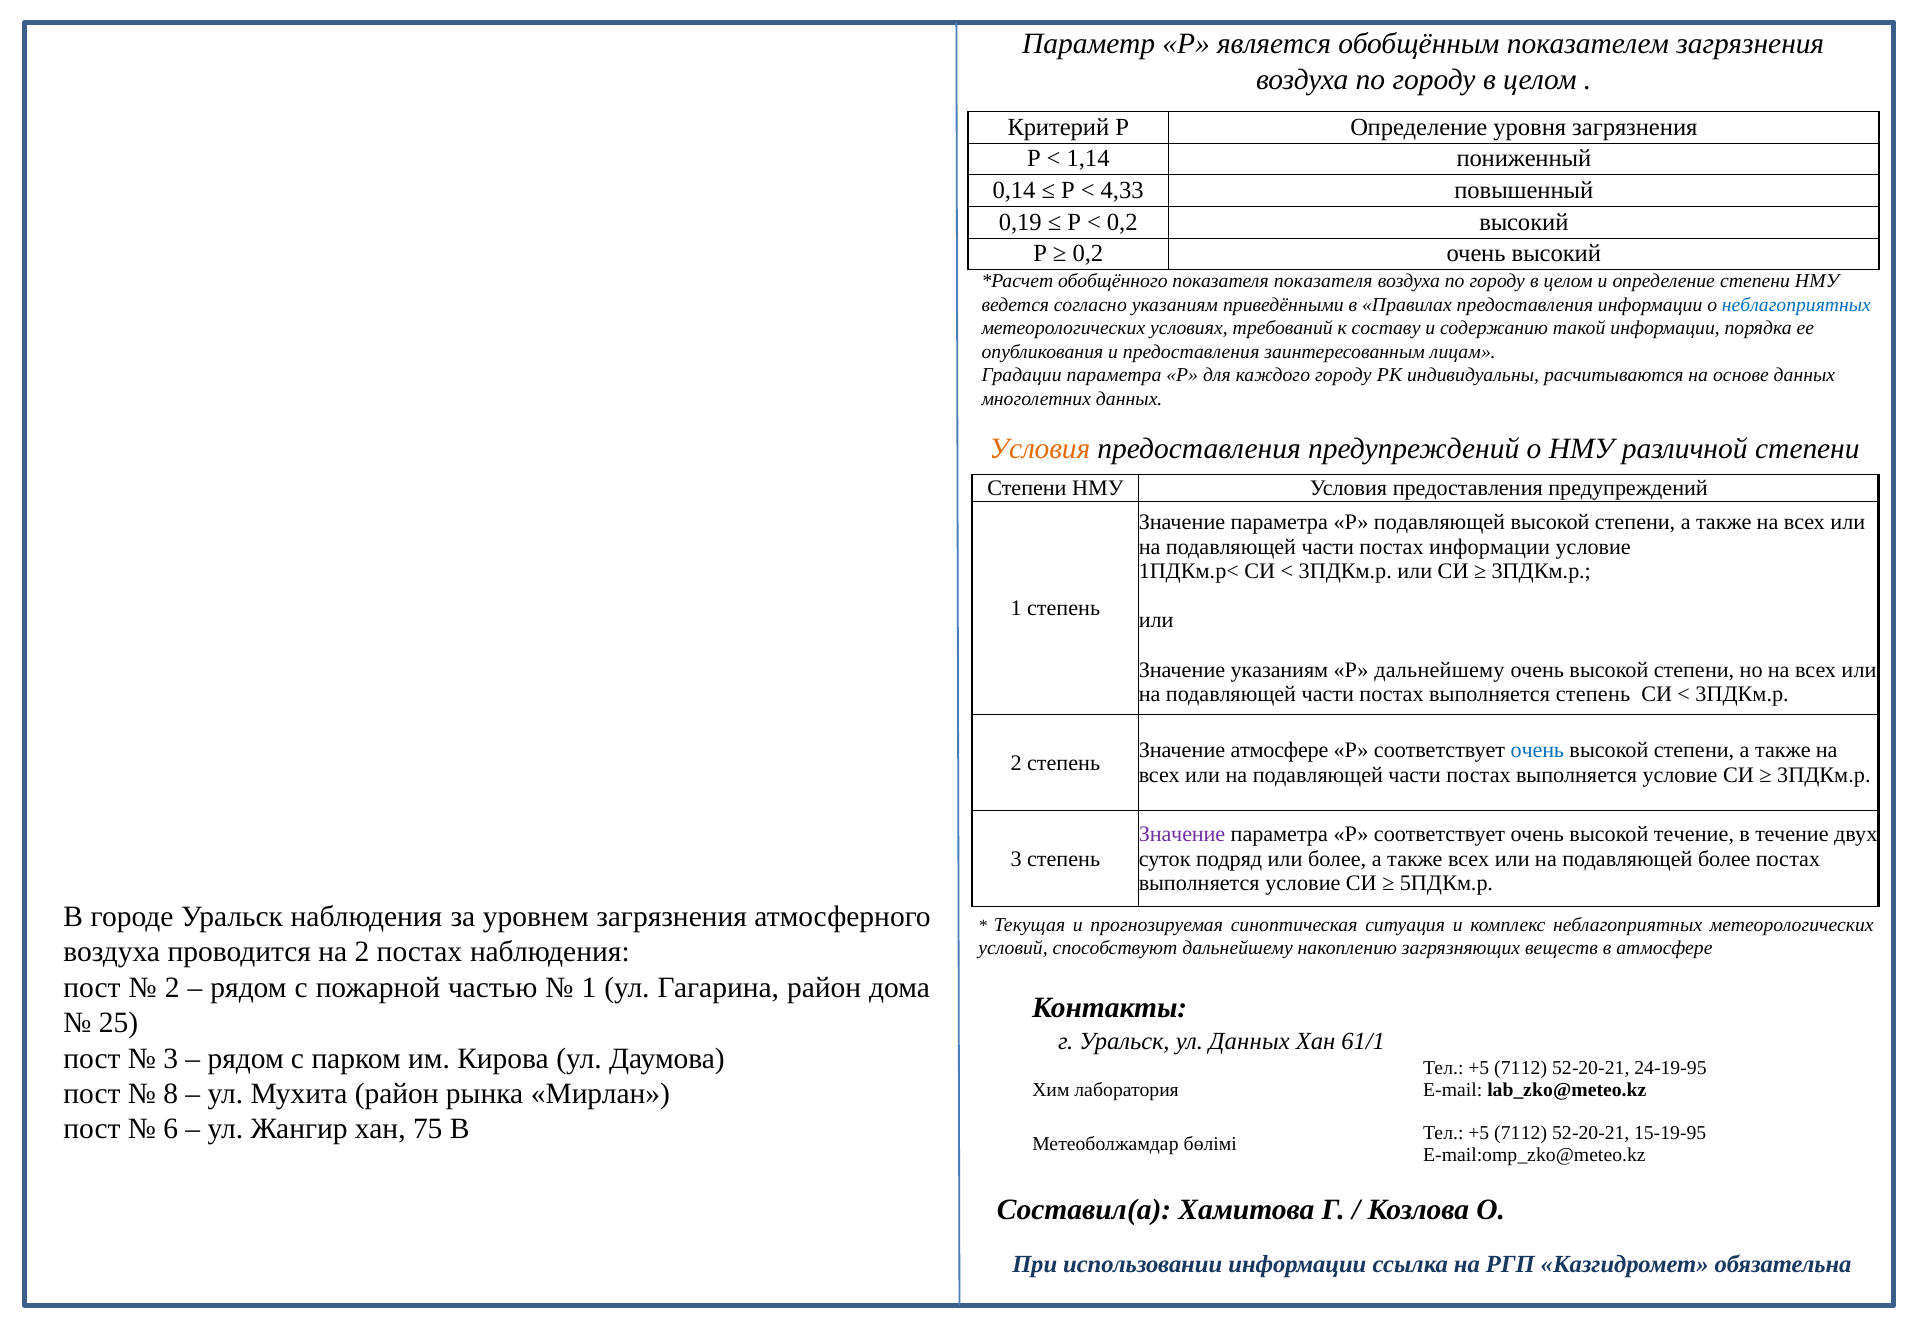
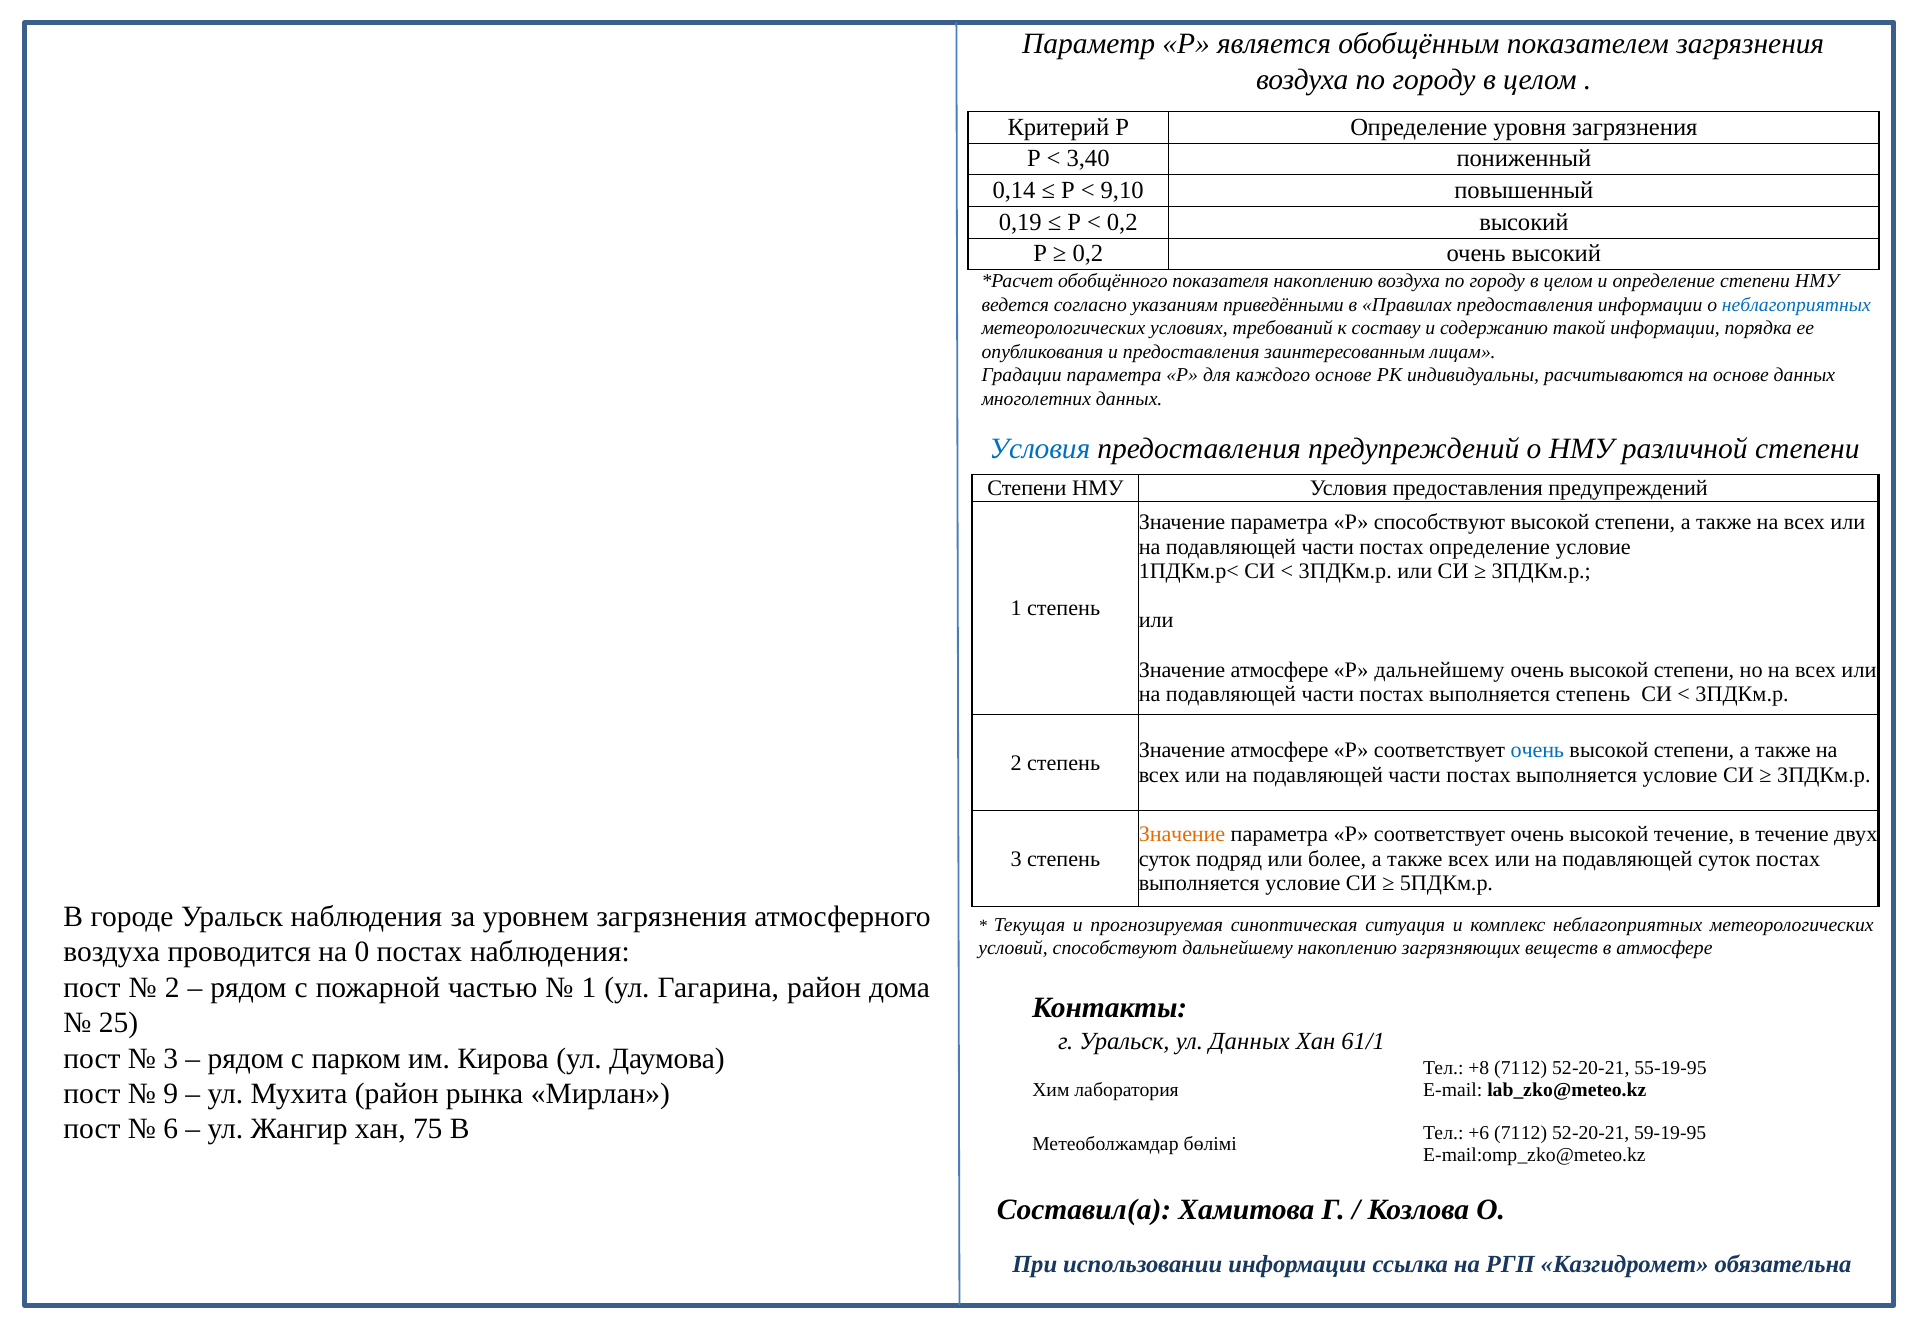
1,14: 1,14 -> 3,40
4,33: 4,33 -> 9,10
показателя показателя: показателя -> накоплению
каждого городу: городу -> основе
Условия at (1040, 449) colour: orange -> blue
Р подавляющей: подавляющей -> способствуют
постах информации: информации -> определение
указаниям at (1279, 670): указаниям -> атмосфере
Значение at (1182, 835) colour: purple -> orange
подавляющей более: более -> суток
на 2: 2 -> 0
+5 at (1479, 1069): +5 -> +8
24-19-95: 24-19-95 -> 55-19-95
8: 8 -> 9
+5 at (1479, 1134): +5 -> +6
15-19-95: 15-19-95 -> 59-19-95
